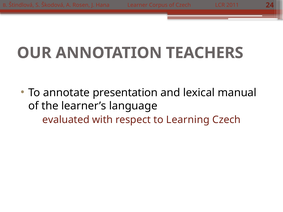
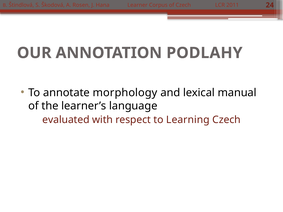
TEACHERS: TEACHERS -> PODLAHY
presentation: presentation -> morphology
